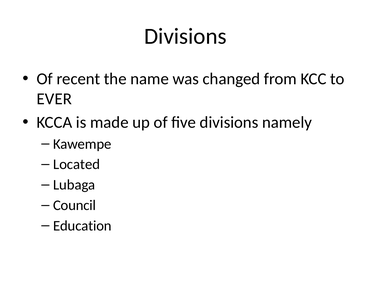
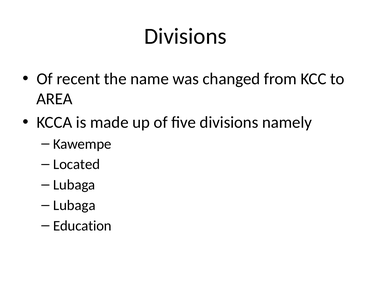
EVER: EVER -> AREA
Council at (74, 205): Council -> Lubaga
